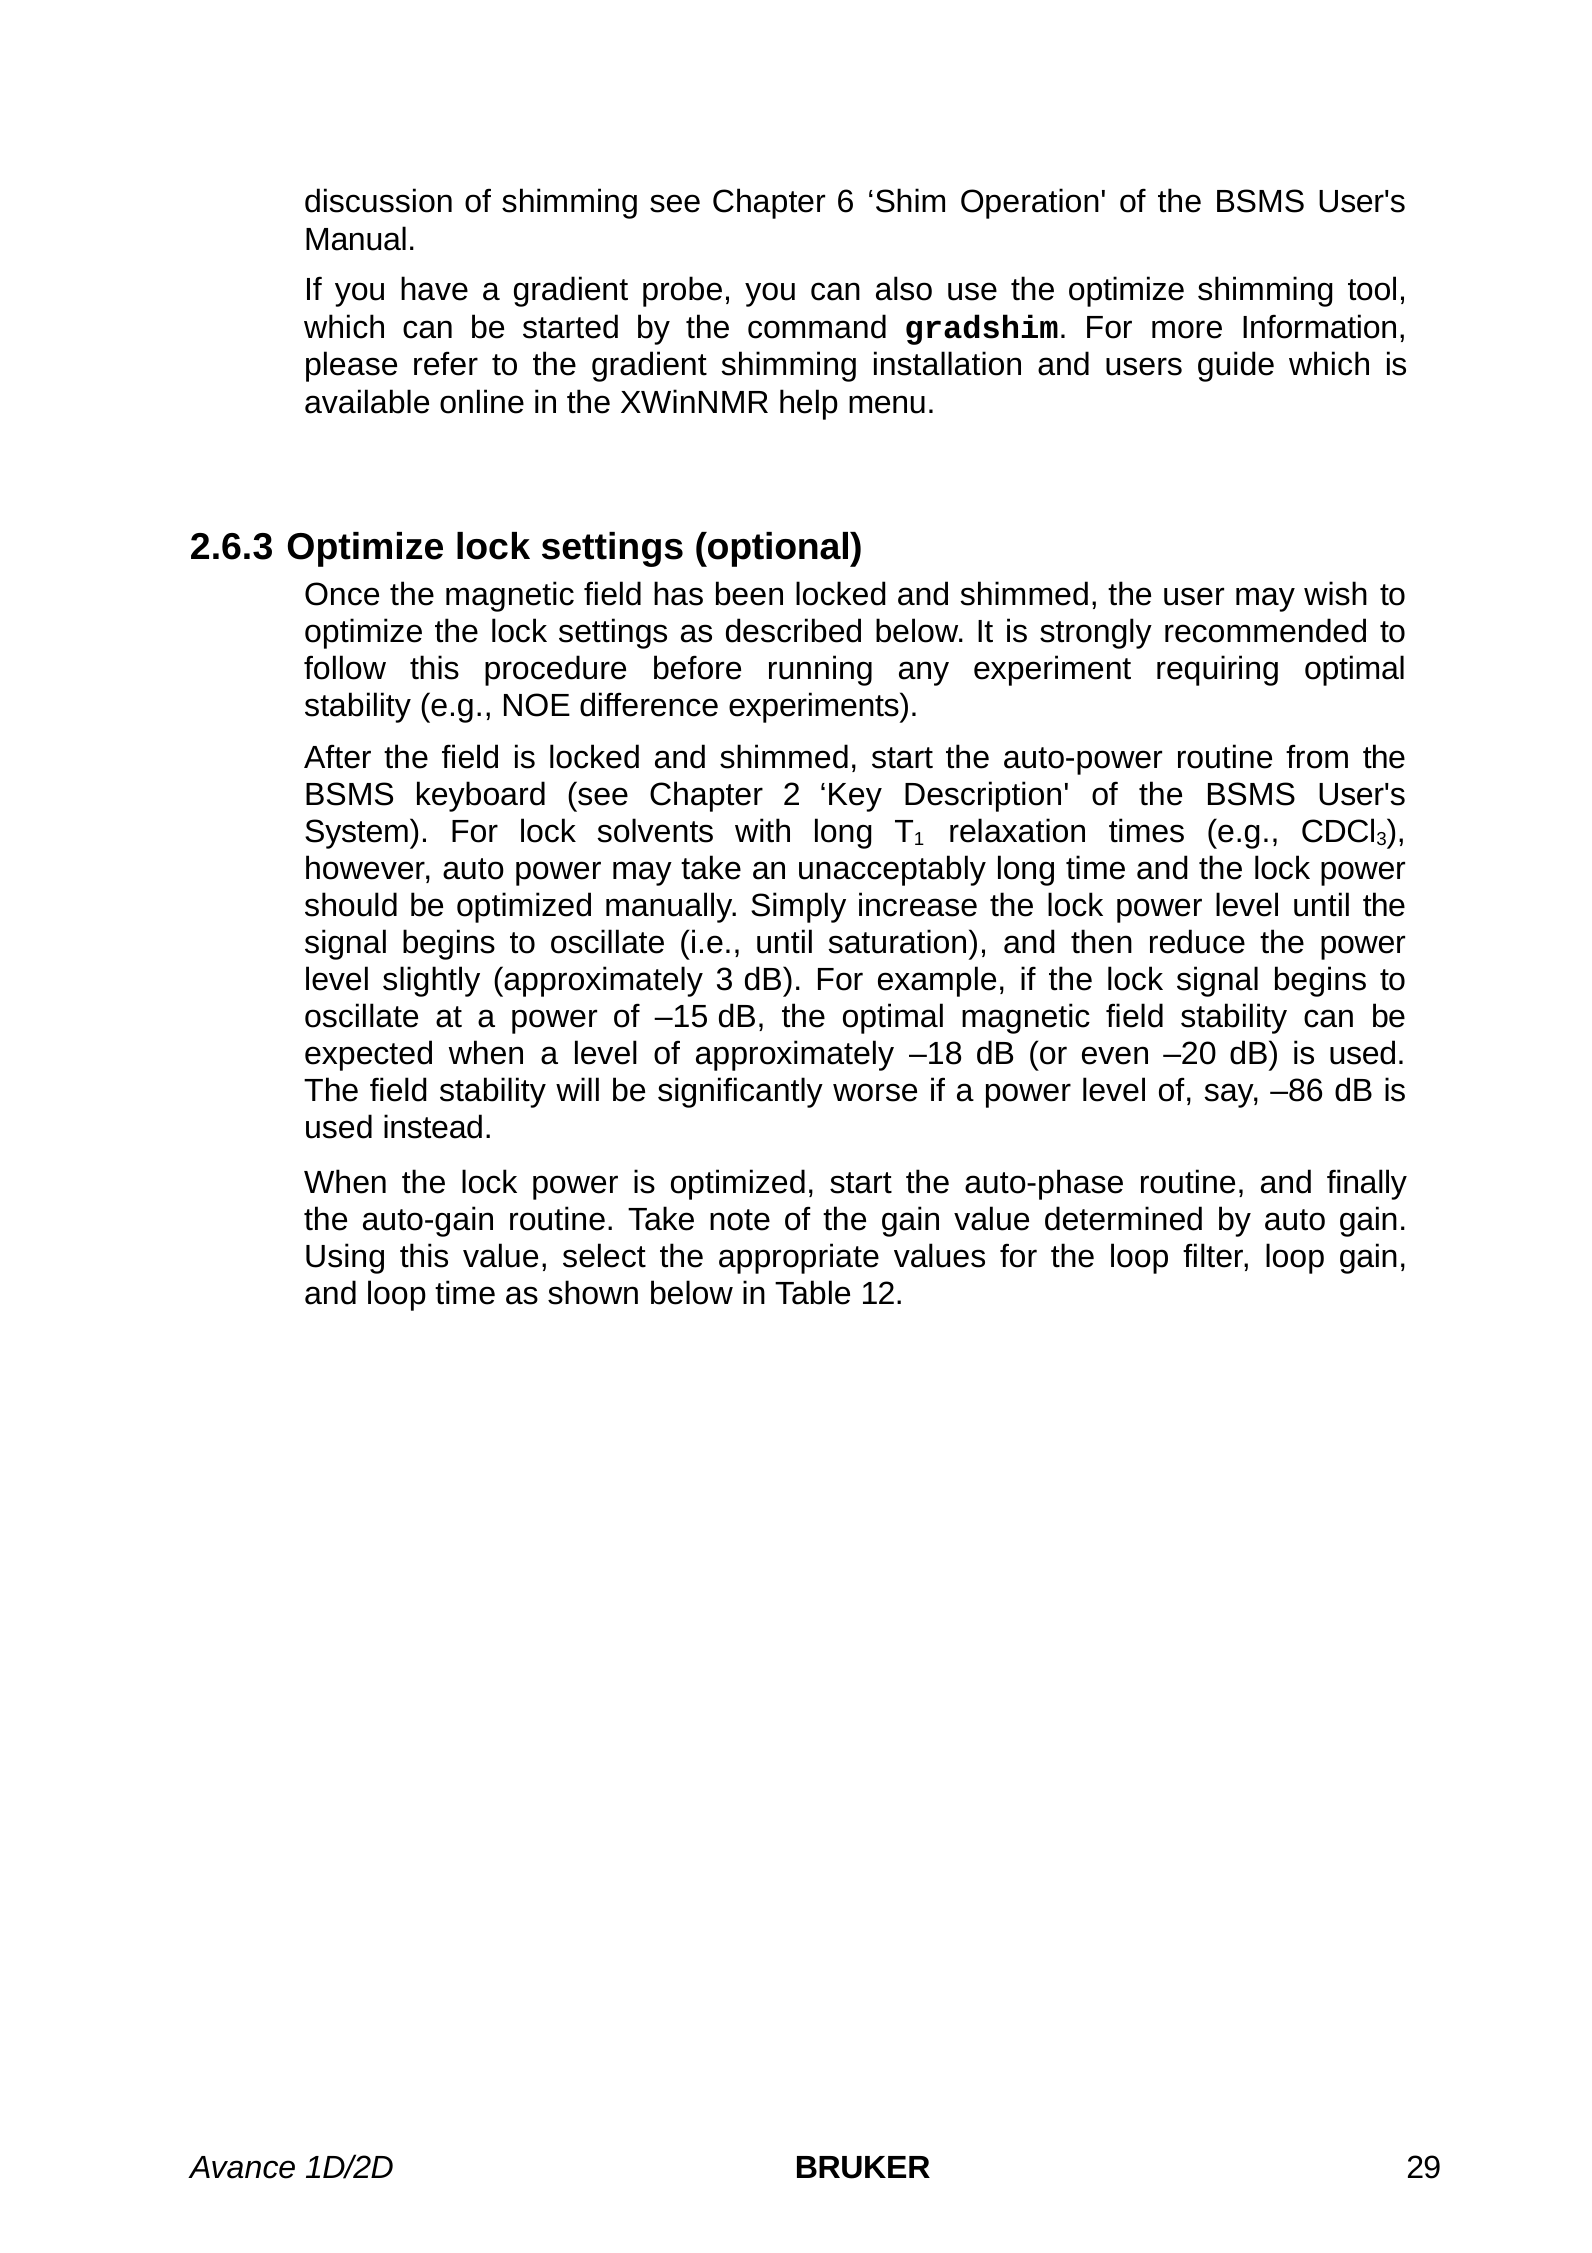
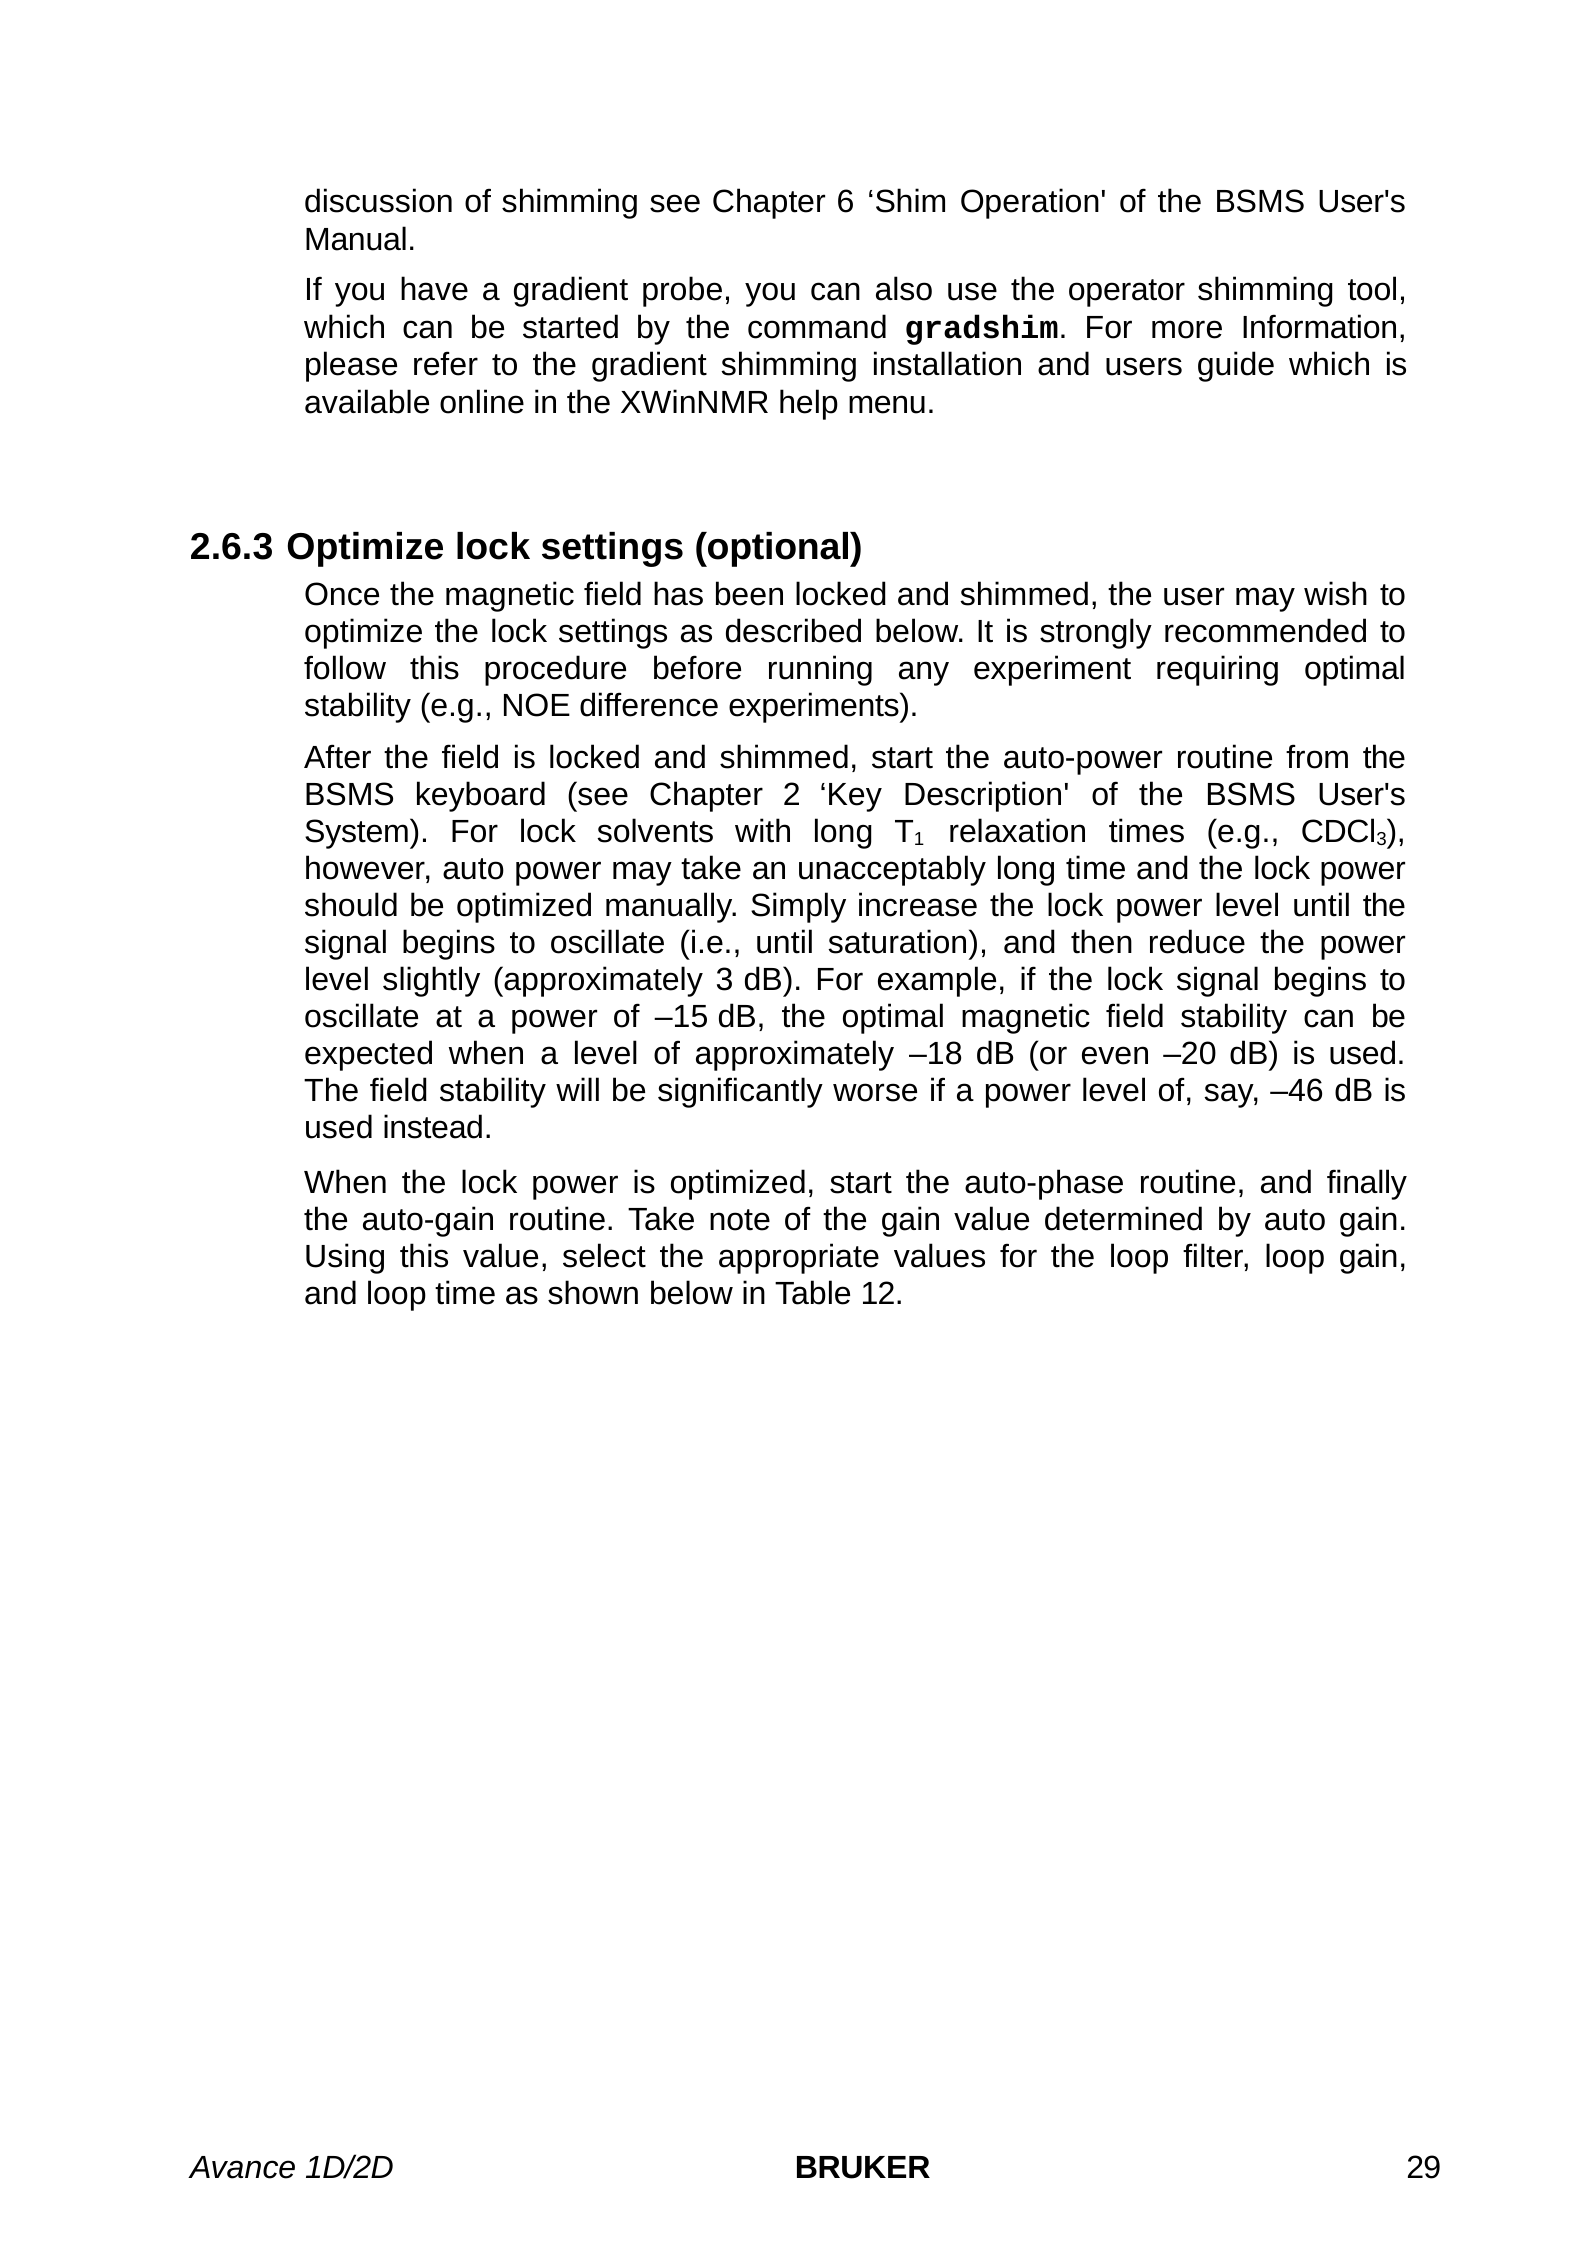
the optimize: optimize -> operator
–86: –86 -> –46
